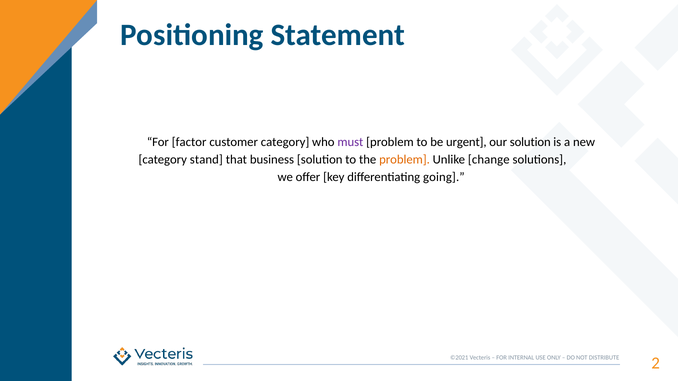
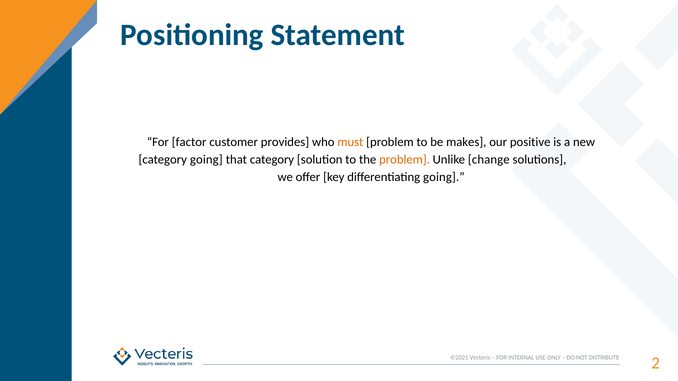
customer category: category -> provides
must colour: purple -> orange
urgent: urgent -> makes
our solution: solution -> positive
category stand: stand -> going
that business: business -> category
